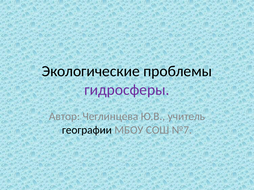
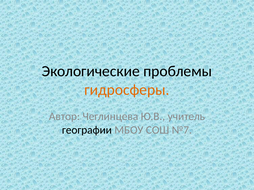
гидросферы colour: purple -> orange
